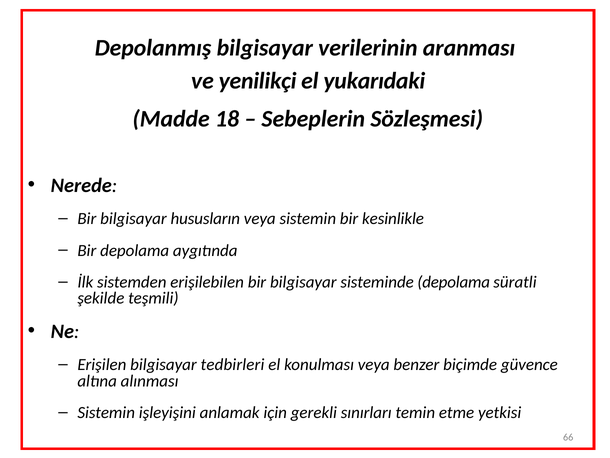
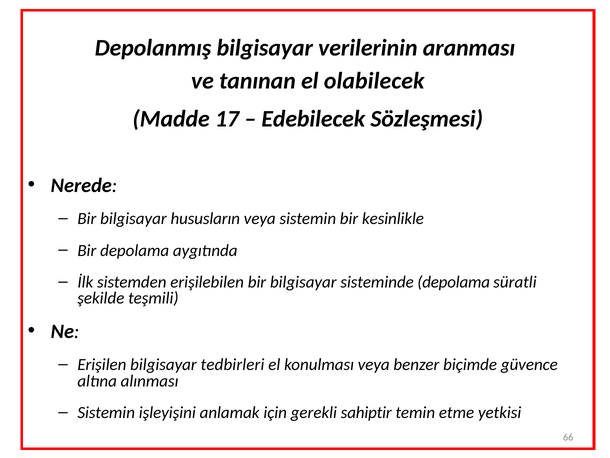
yenilikçi: yenilikçi -> tanınan
yukarıdaki: yukarıdaki -> olabilecek
18: 18 -> 17
Sebeplerin: Sebeplerin -> Edebilecek
sınırları: sınırları -> sahiptir
